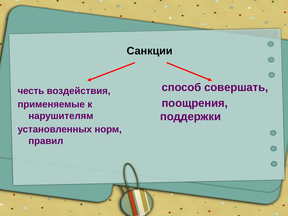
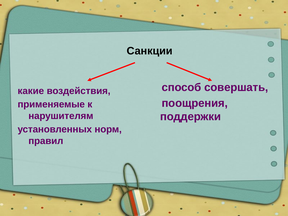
честь: честь -> какие
